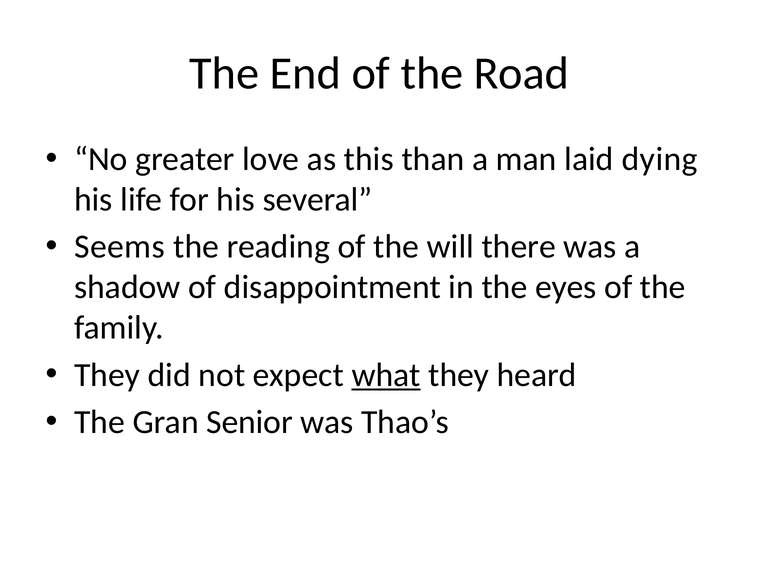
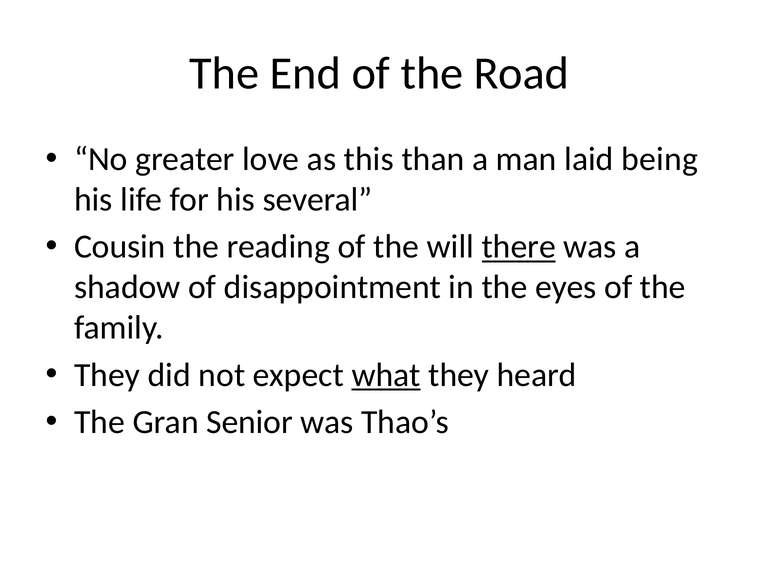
dying: dying -> being
Seems: Seems -> Cousin
there underline: none -> present
